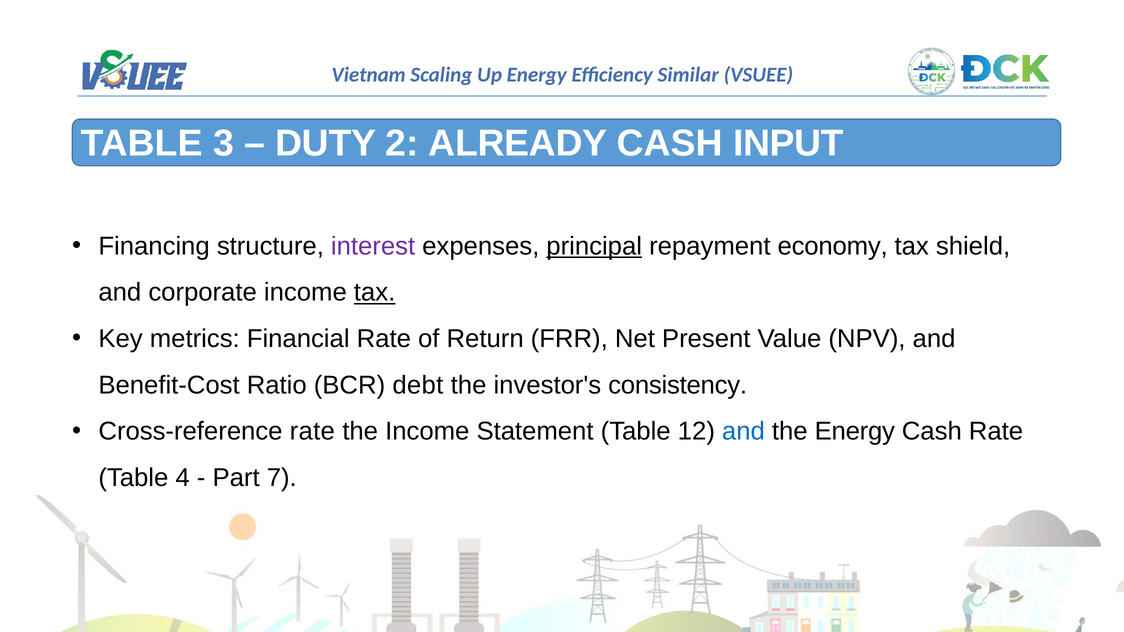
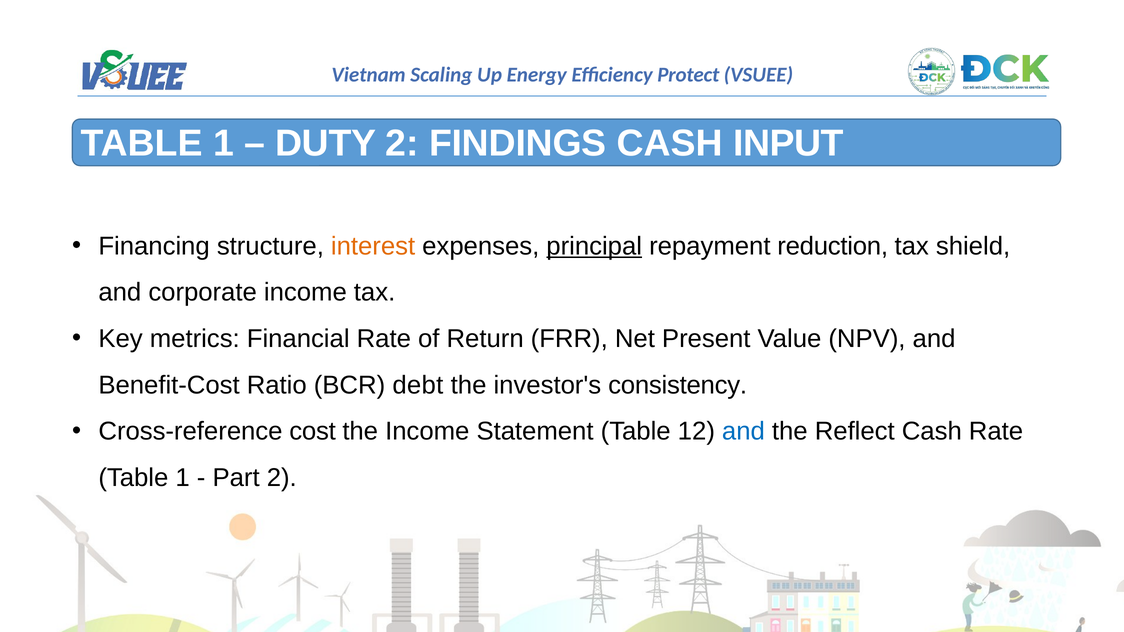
Similar: Similar -> Protect
3 at (224, 143): 3 -> 1
ALREADY: ALREADY -> FINDINGS
interest colour: purple -> orange
economy: economy -> reduction
tax at (375, 293) underline: present -> none
Cross-reference rate: rate -> cost
the Energy: Energy -> Reflect
4 at (183, 478): 4 -> 1
Part 7: 7 -> 2
